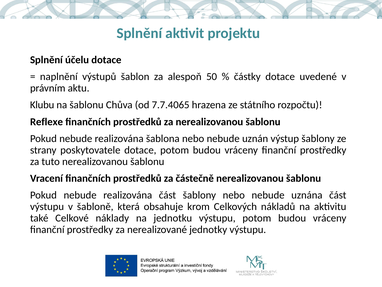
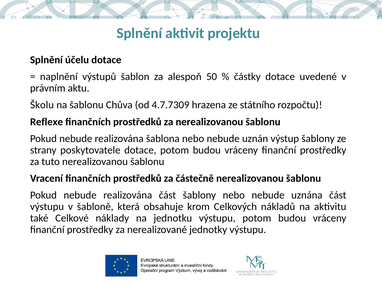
Klubu: Klubu -> Školu
7.7.4065: 7.7.4065 -> 4.7.7309
